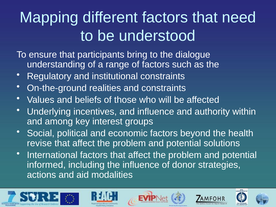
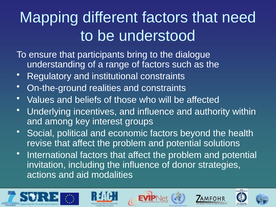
informed: informed -> invitation
